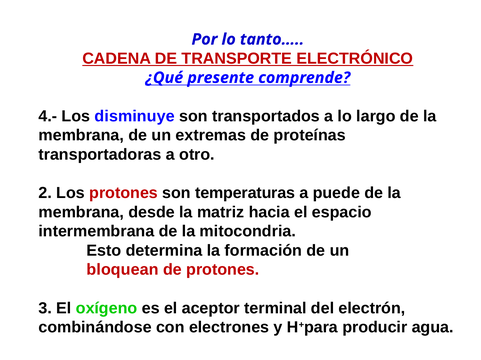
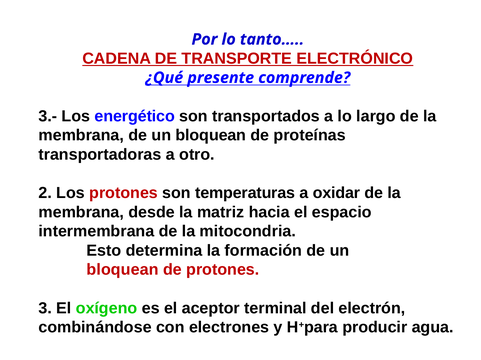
4.-: 4.- -> 3.-
disminuye: disminuye -> energético
membrana de un extremas: extremas -> bloquean
puede: puede -> oxidar
